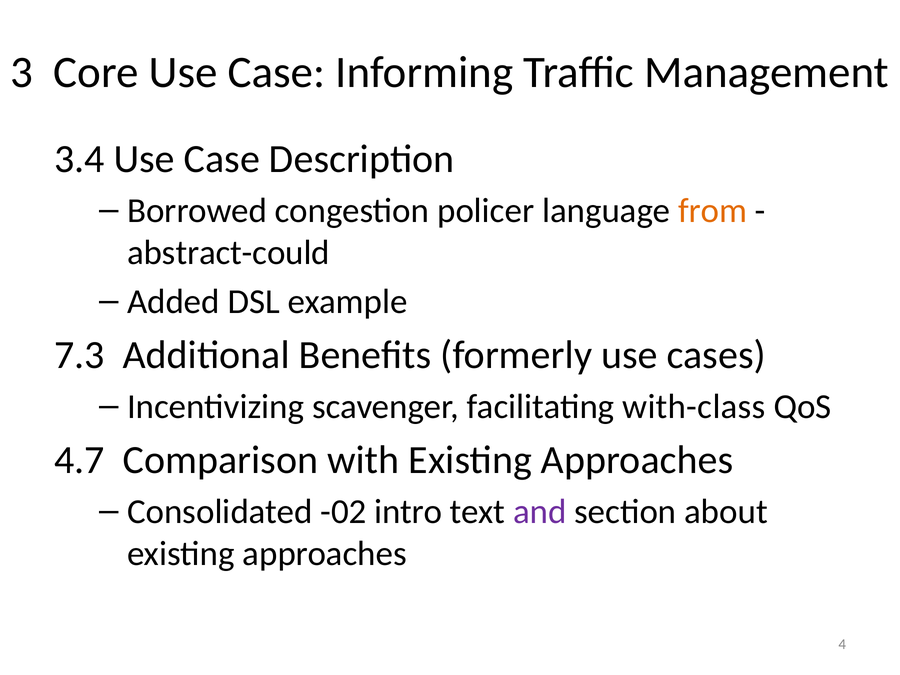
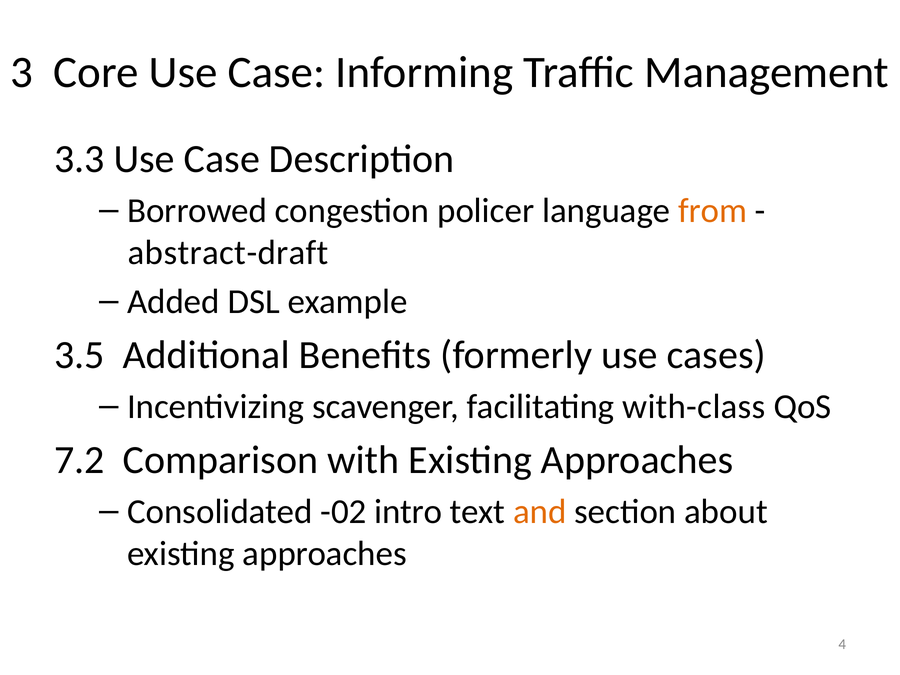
3.4: 3.4 -> 3.3
abstract-could: abstract-could -> abstract-draft
7.3: 7.3 -> 3.5
4.7: 4.7 -> 7.2
and colour: purple -> orange
